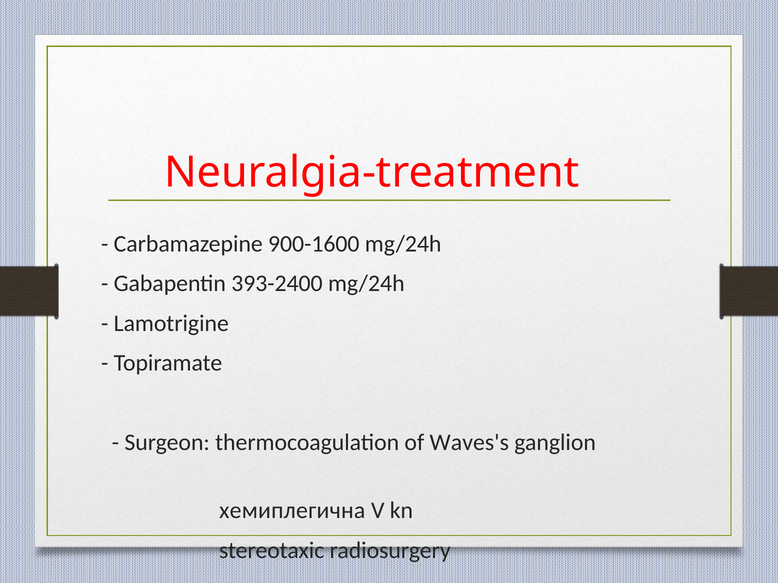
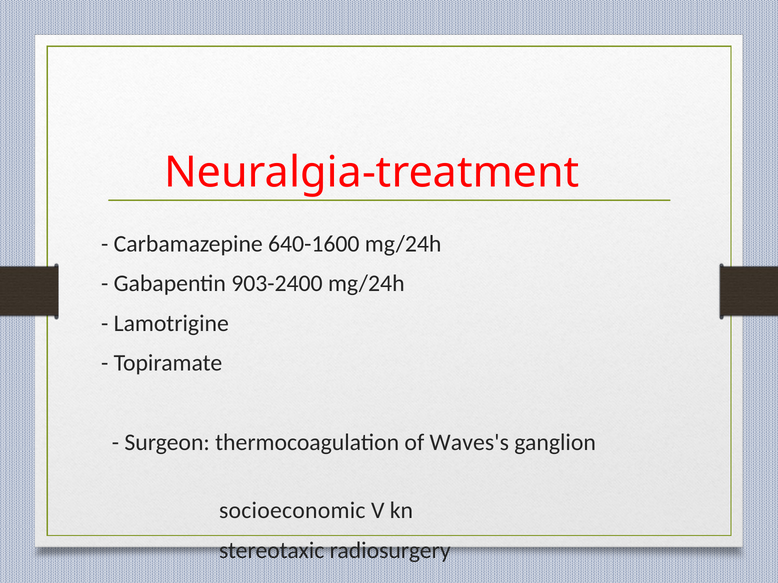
900-1600: 900-1600 -> 640-1600
393-2400: 393-2400 -> 903-2400
хемиплегична: хемиплегична -> socioeconomic
